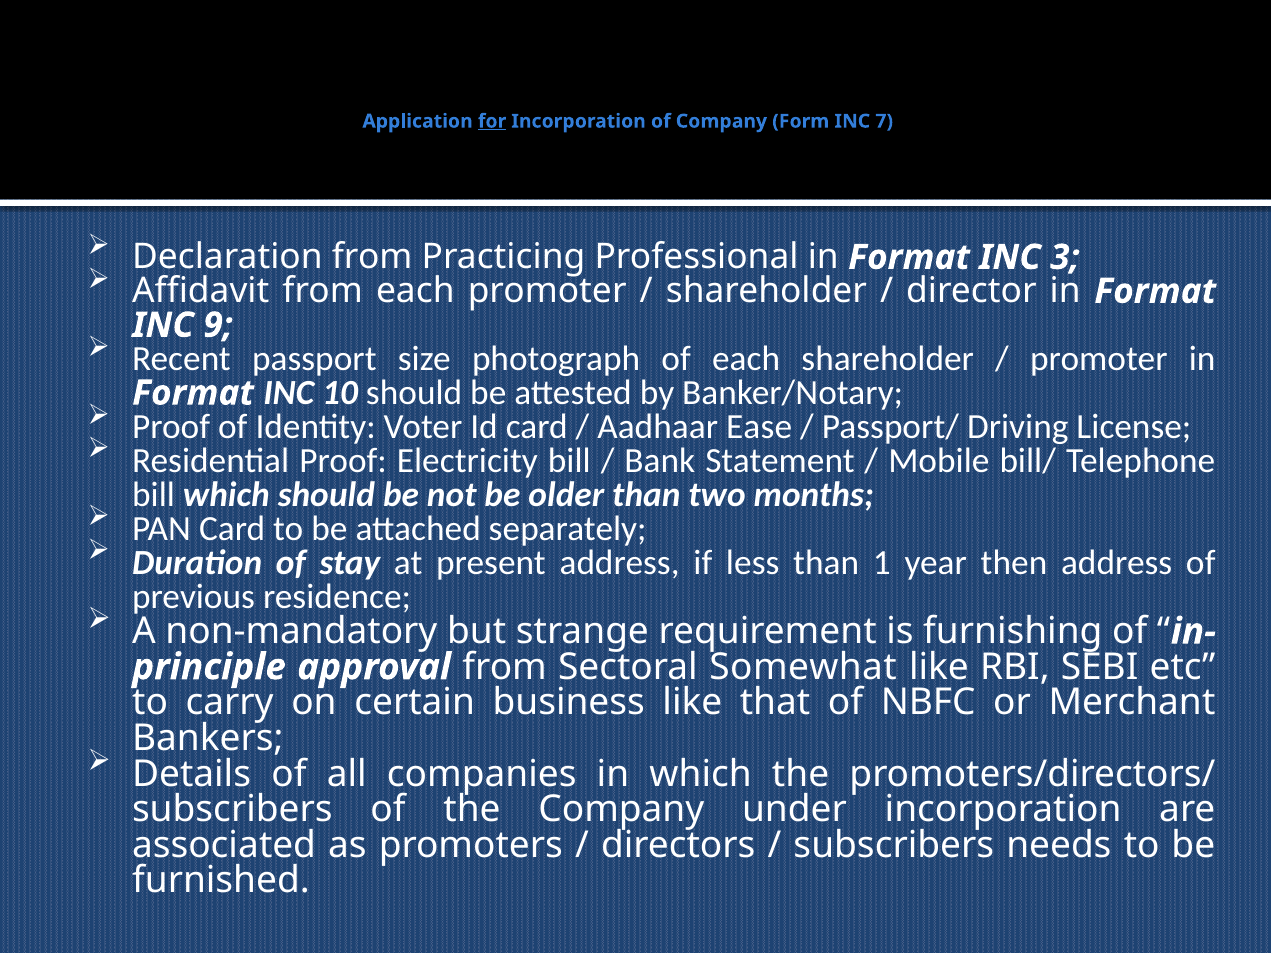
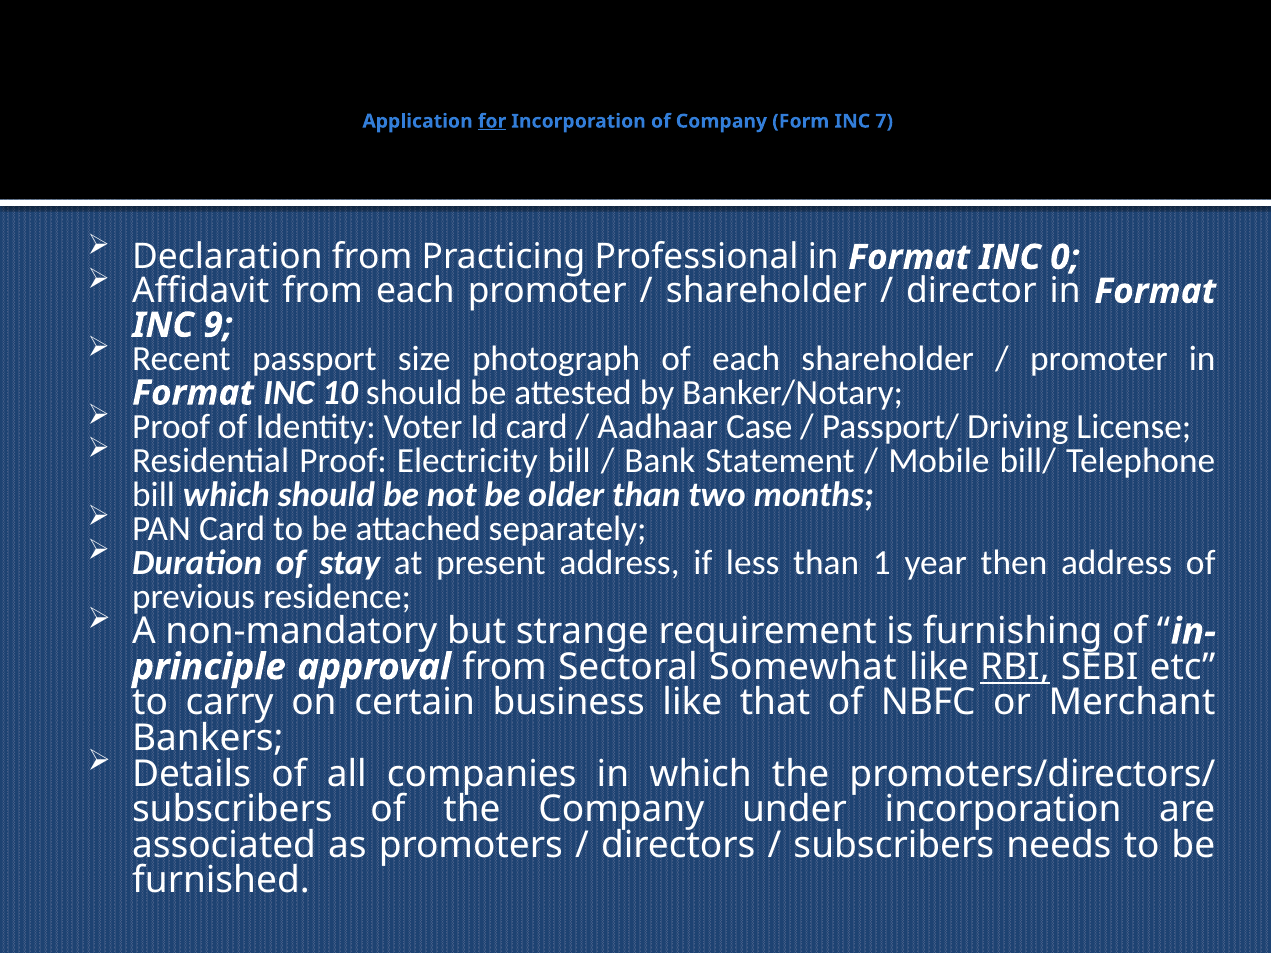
3: 3 -> 0
Ease: Ease -> Case
RBI underline: none -> present
